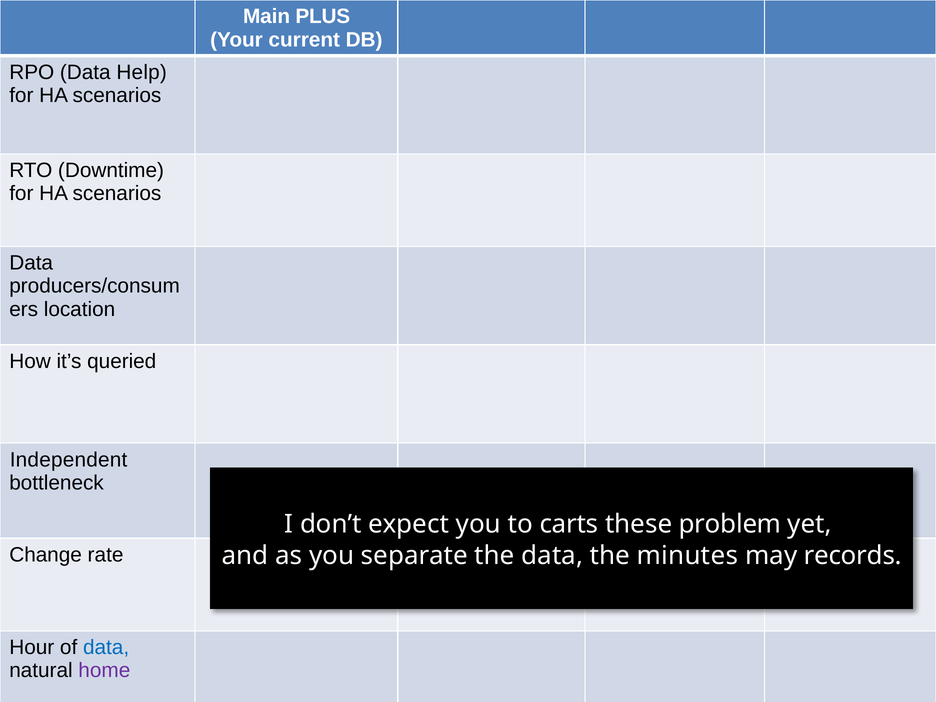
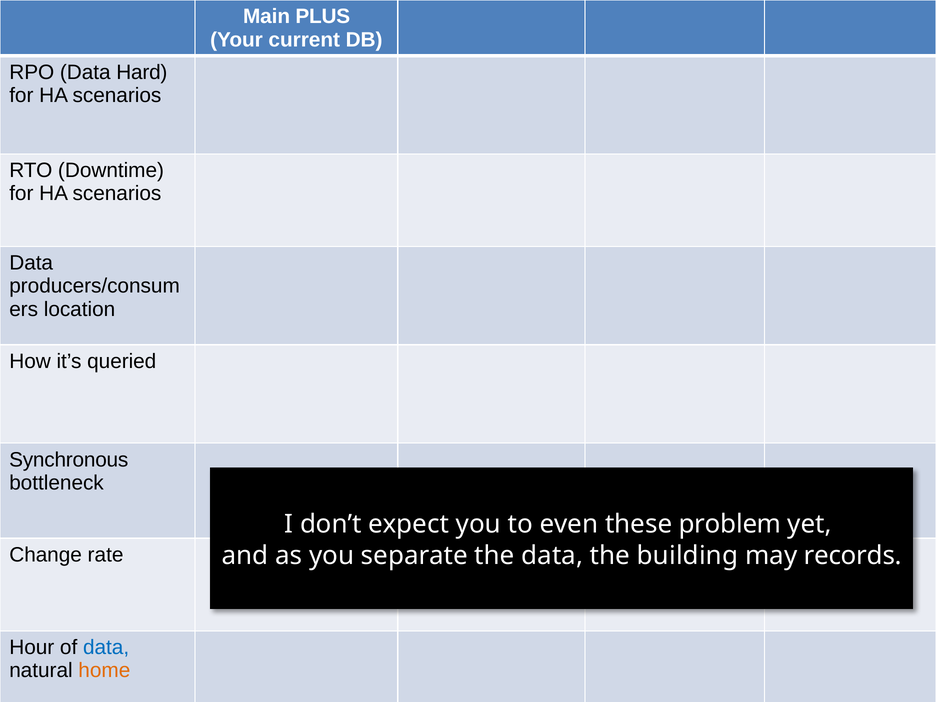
Help: Help -> Hard
Independent: Independent -> Synchronous
carts: carts -> even
minutes: minutes -> building
home colour: purple -> orange
